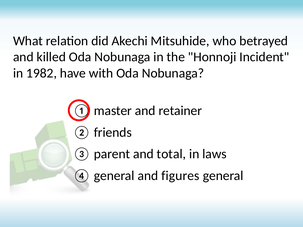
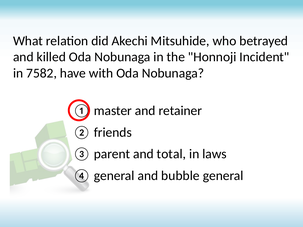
1982: 1982 -> 7582
figures: figures -> bubble
